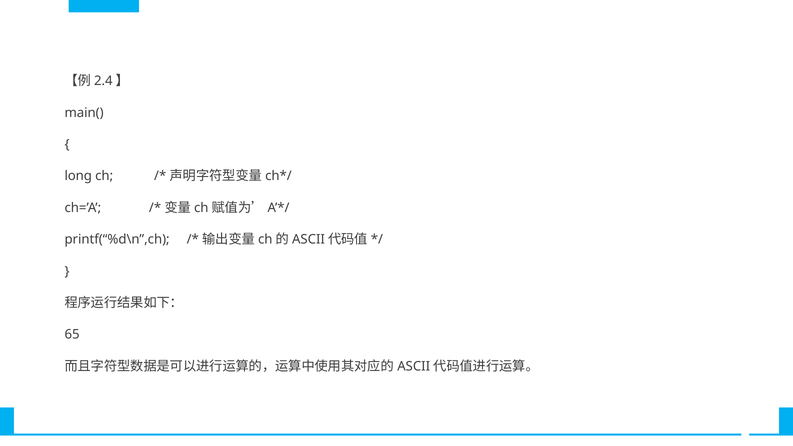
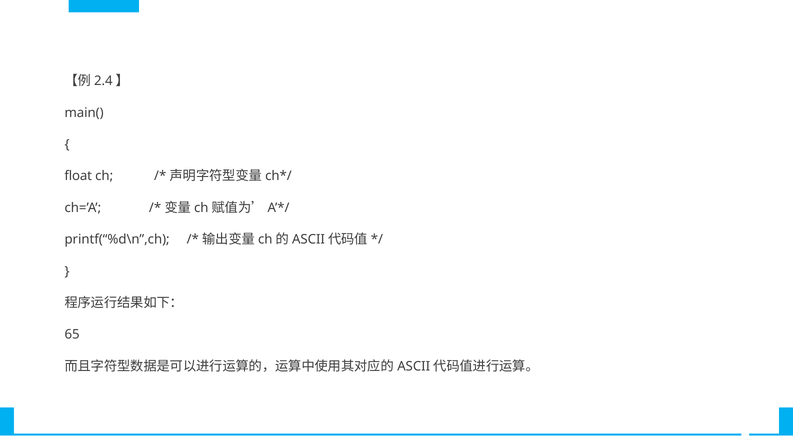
long: long -> float
